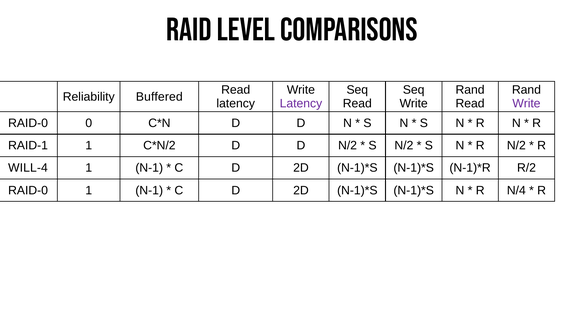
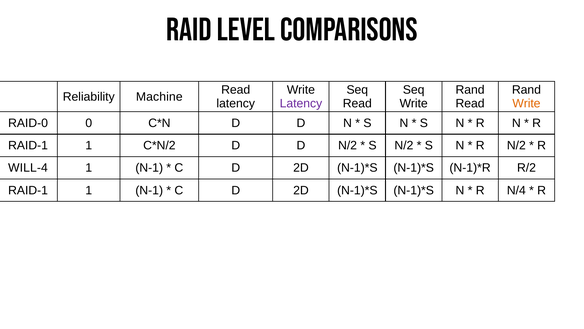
Buffered: Buffered -> Machine
Write at (526, 103) colour: purple -> orange
RAID-0 at (28, 190): RAID-0 -> RAID-1
